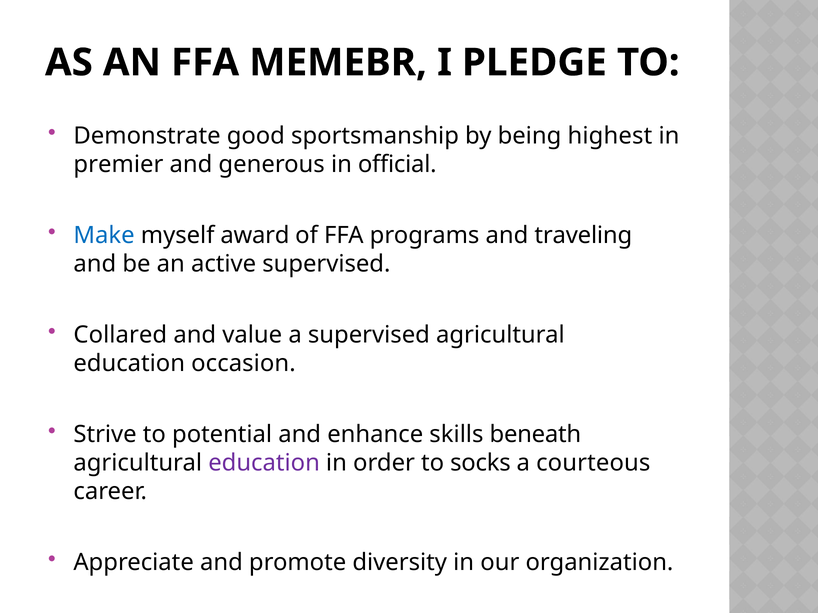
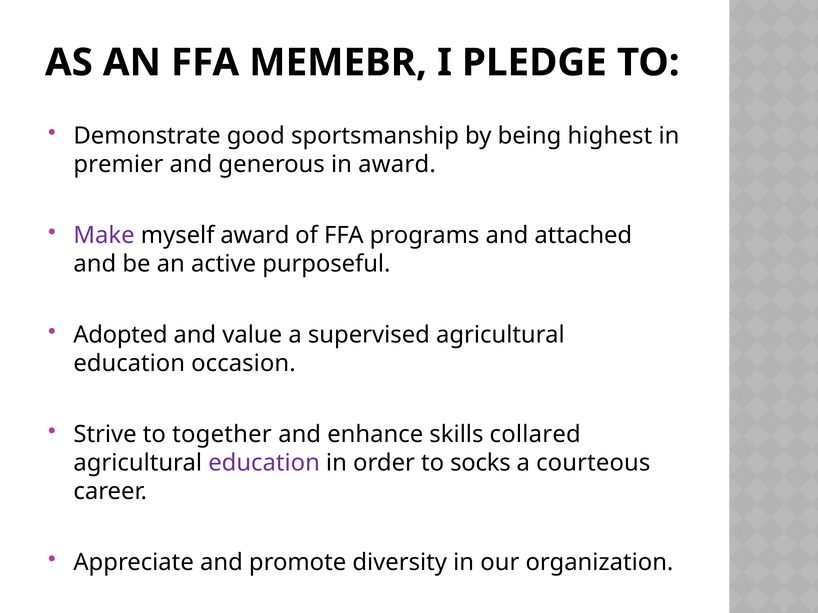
in official: official -> award
Make colour: blue -> purple
traveling: traveling -> attached
active supervised: supervised -> purposeful
Collared: Collared -> Adopted
potential: potential -> together
beneath: beneath -> collared
